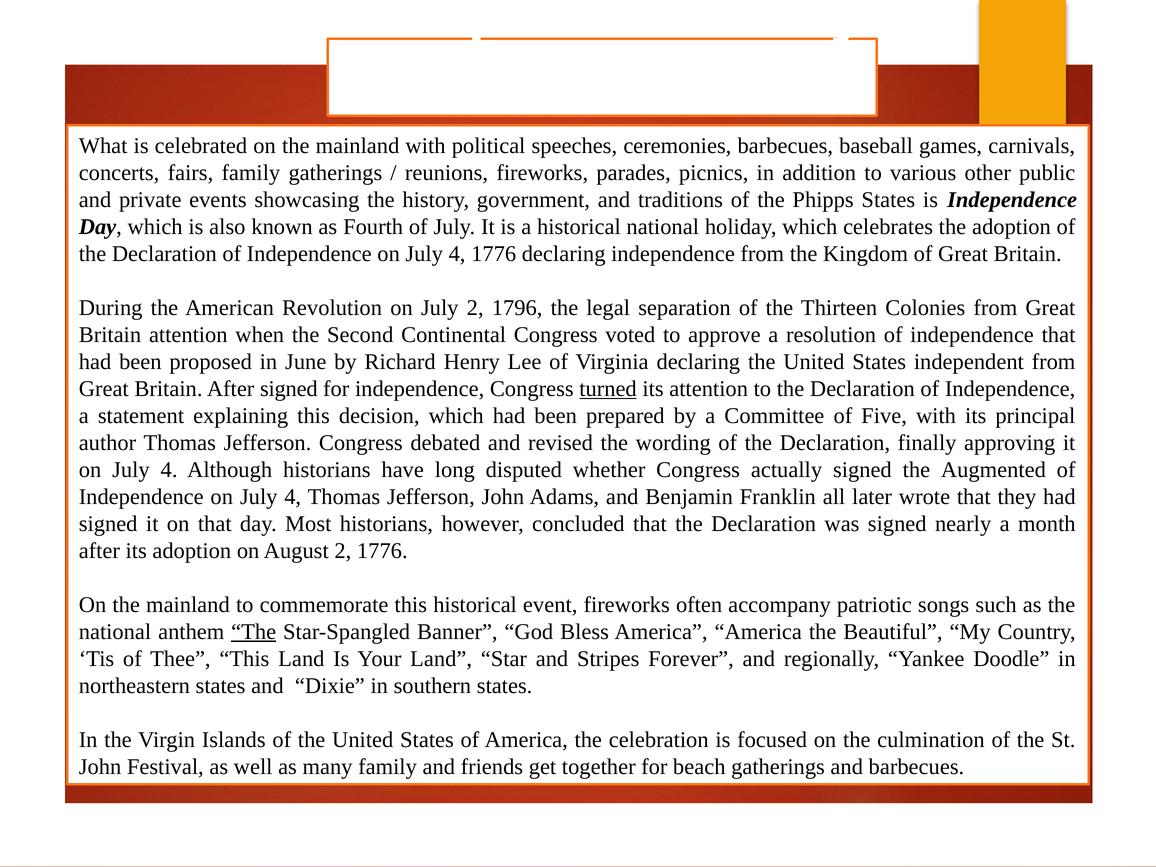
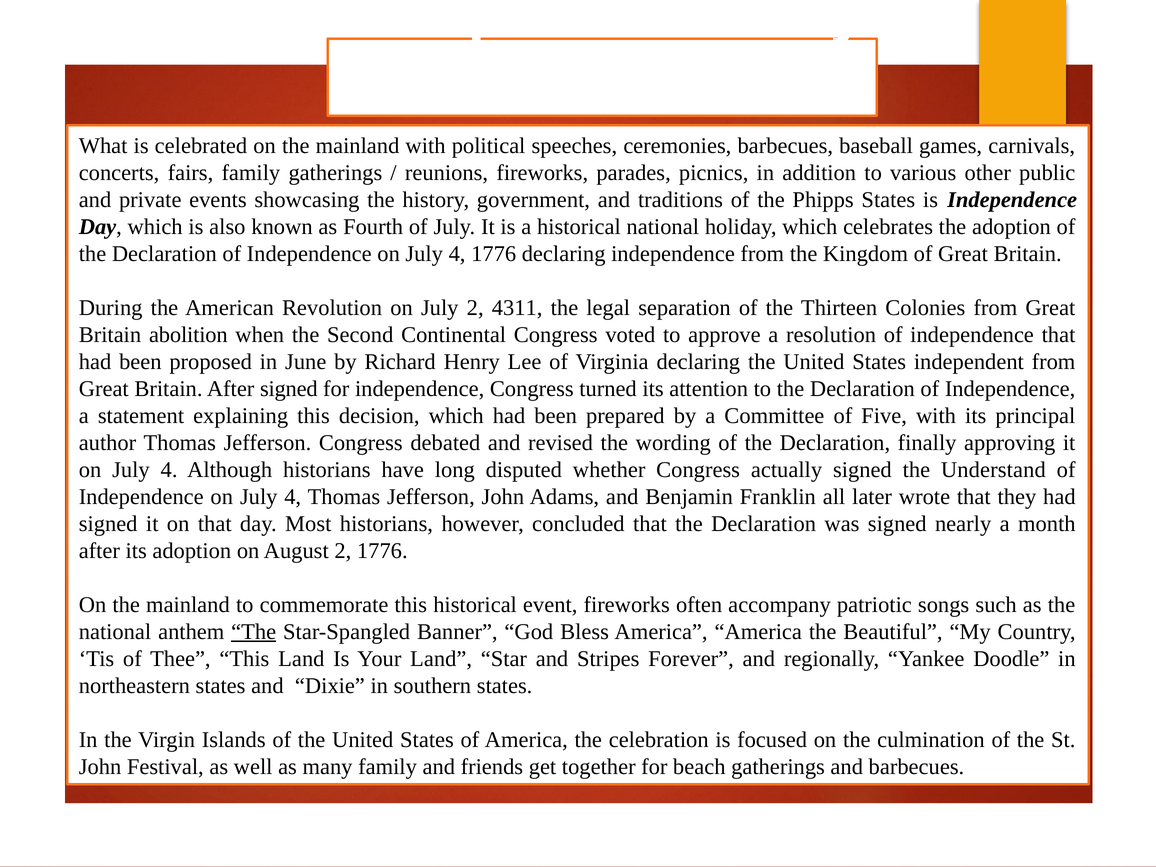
1796: 1796 -> 4311
Britain attention: attention -> abolition
turned underline: present -> none
Augmented: Augmented -> Understand
